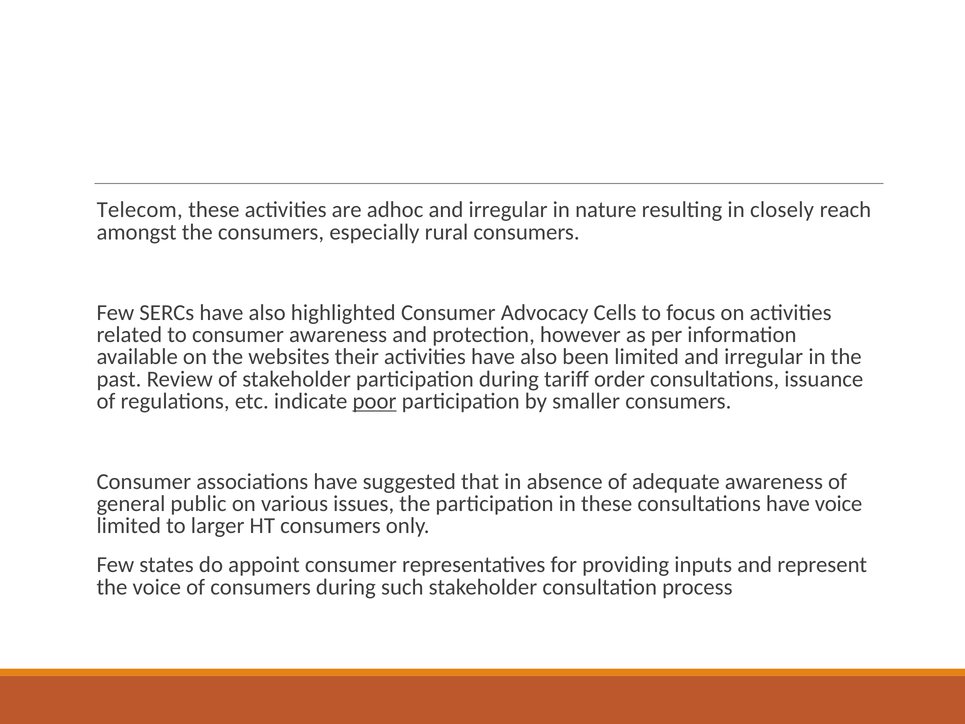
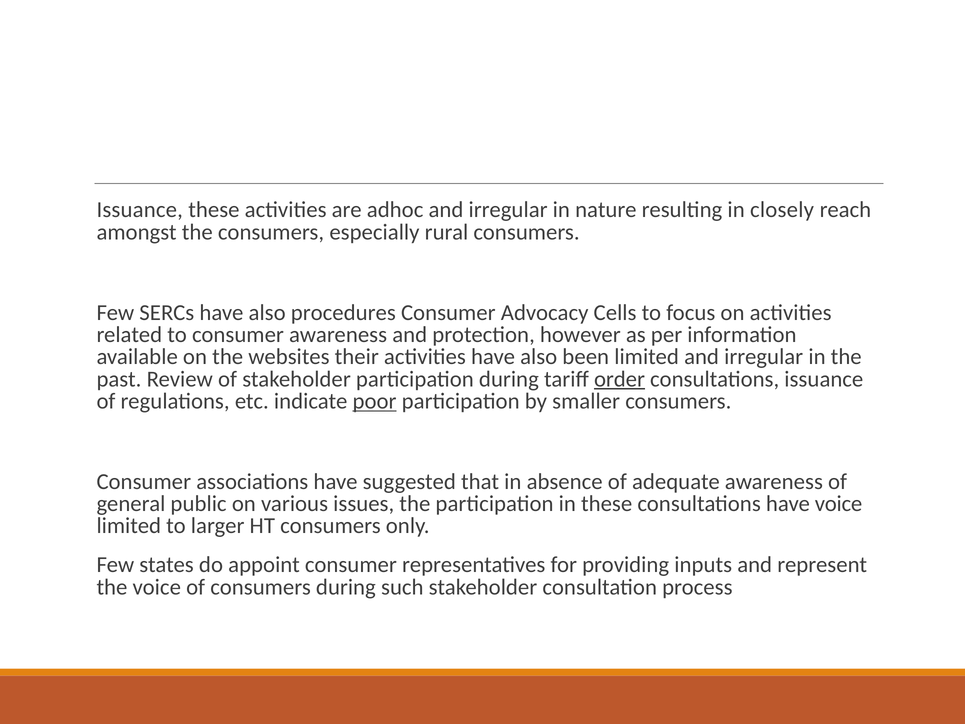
Telecom at (140, 210): Telecom -> Issuance
highlighted: highlighted -> procedures
order underline: none -> present
